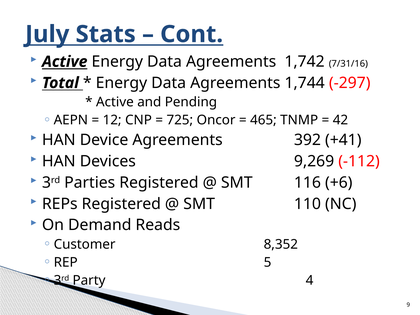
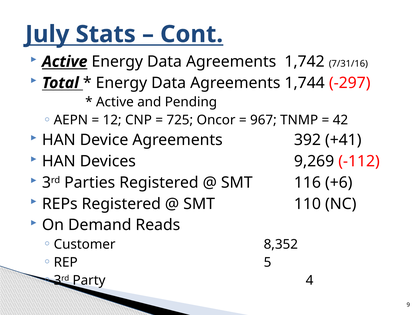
465: 465 -> 967
